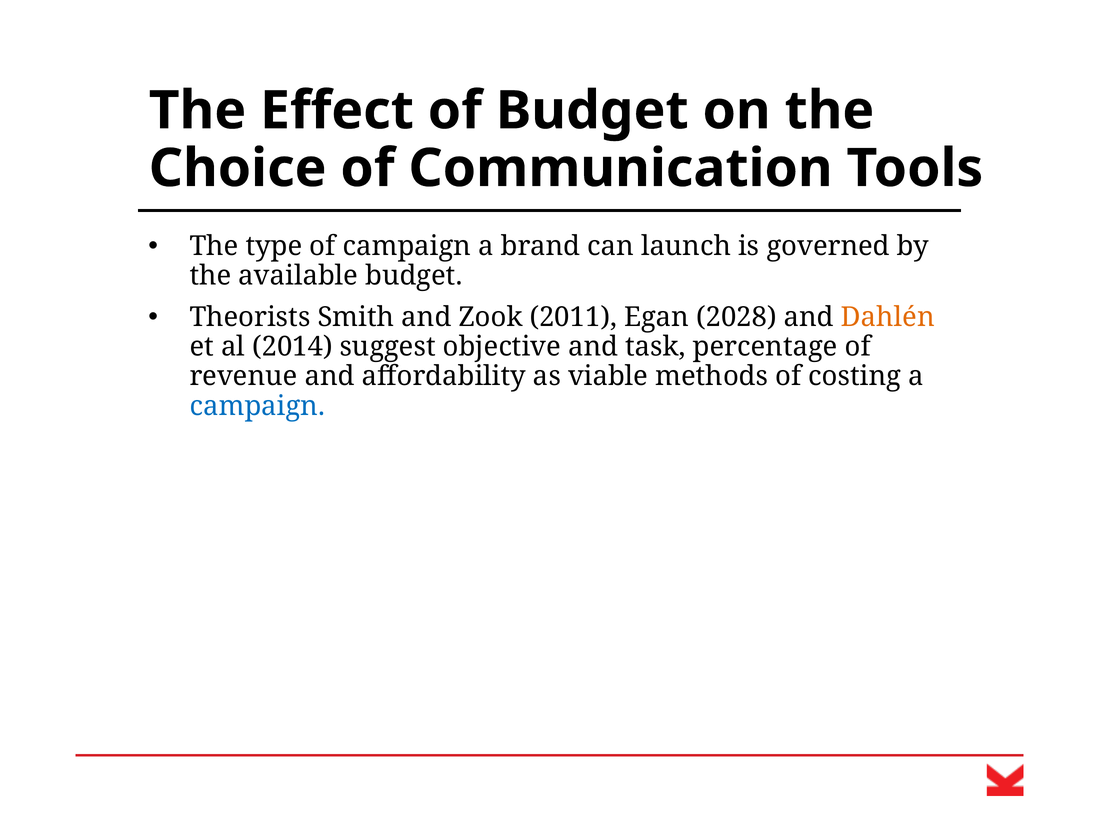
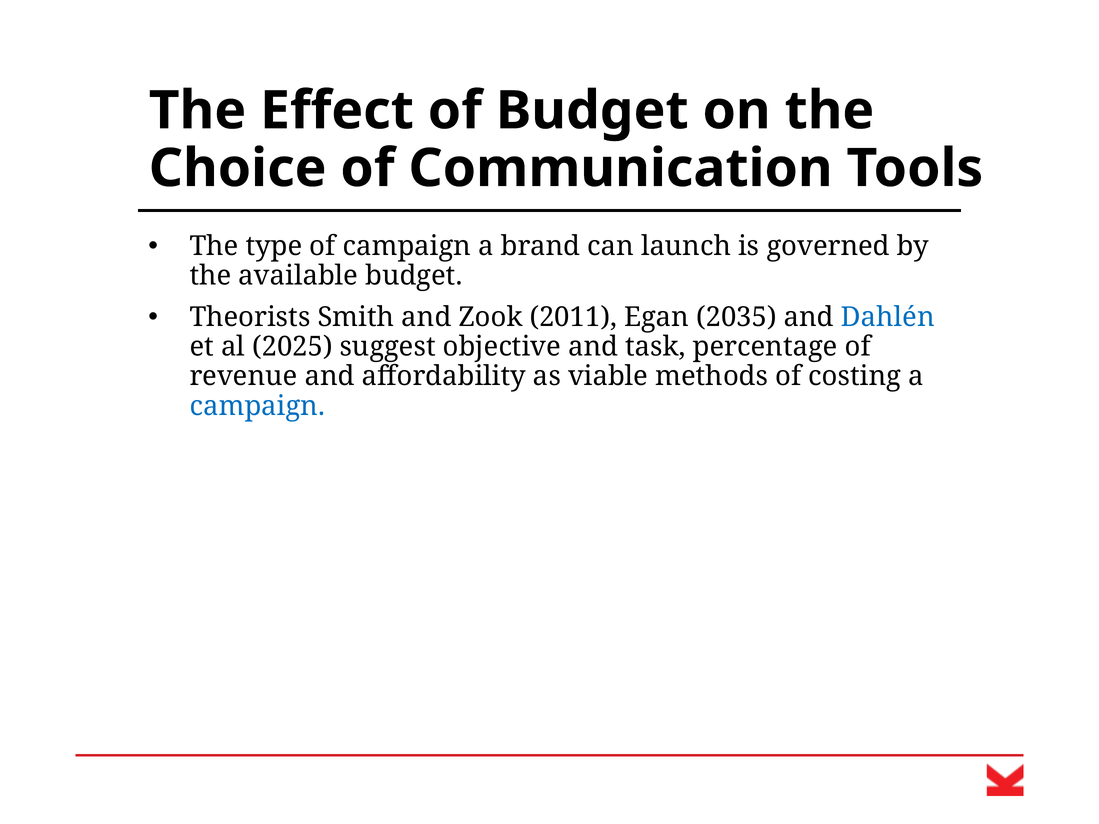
2028: 2028 -> 2035
Dahlén colour: orange -> blue
2014: 2014 -> 2025
